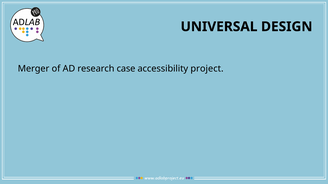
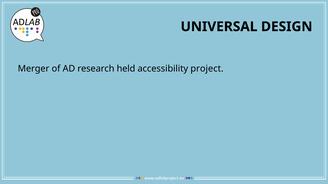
case: case -> held
